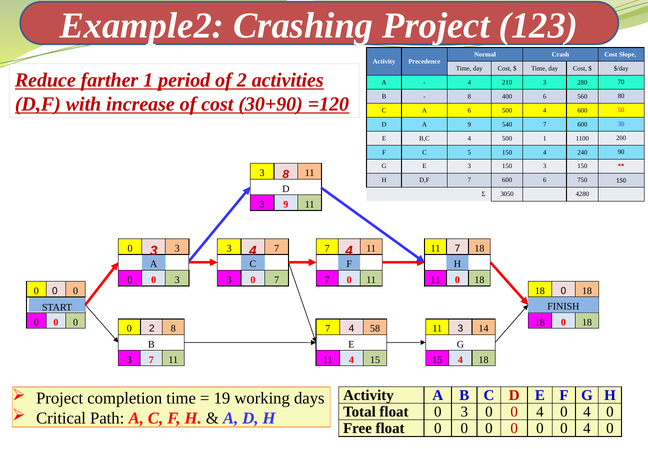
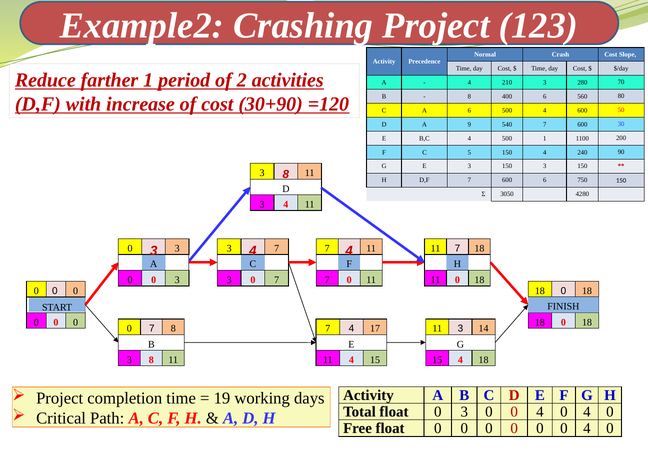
9 at (286, 204): 9 -> 4
2 at (152, 328): 2 -> 7
58: 58 -> 17
7 at (151, 360): 7 -> 8
